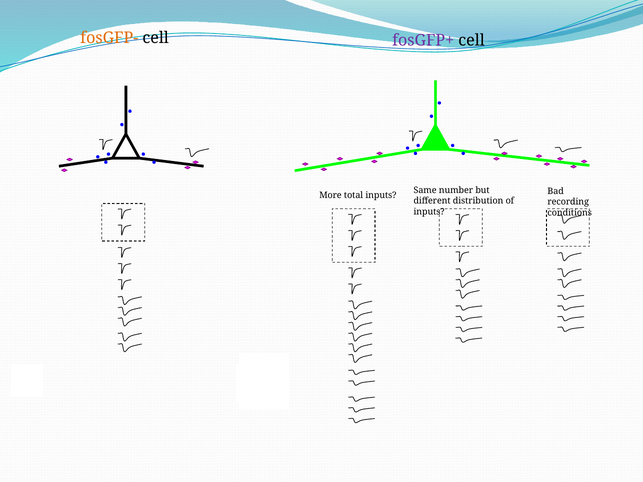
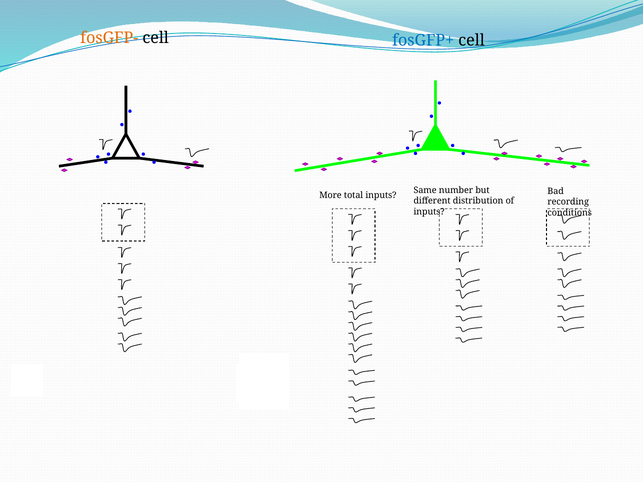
fosGFP+ colour: purple -> blue
